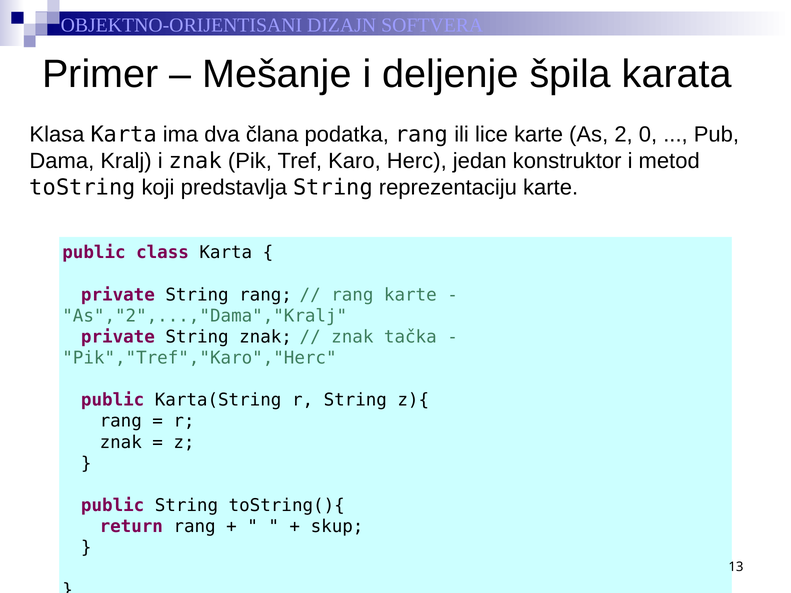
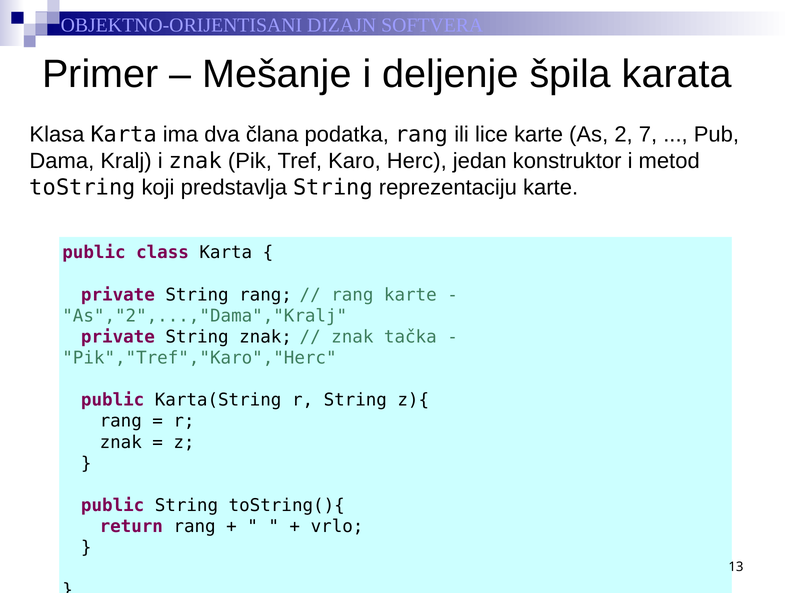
0: 0 -> 7
skup: skup -> vrlo
